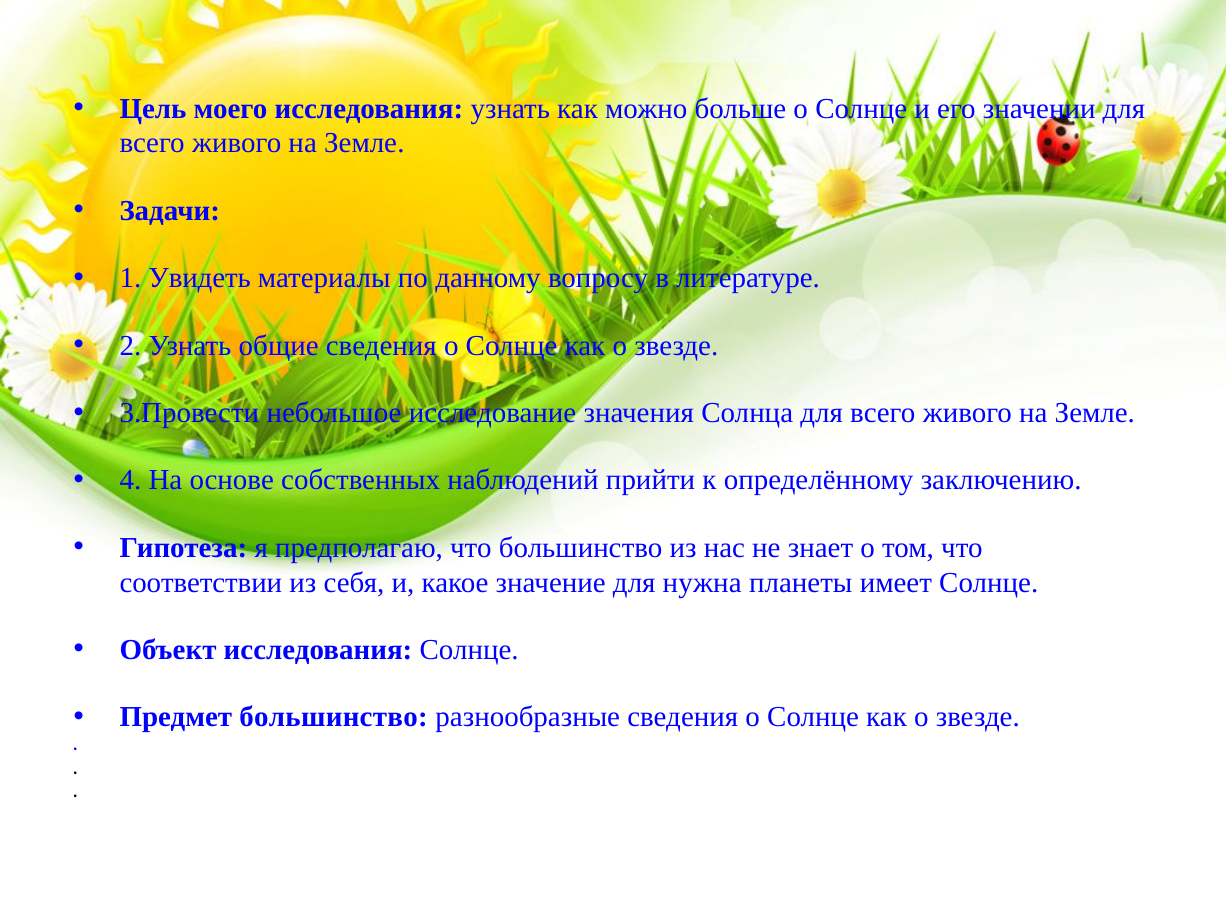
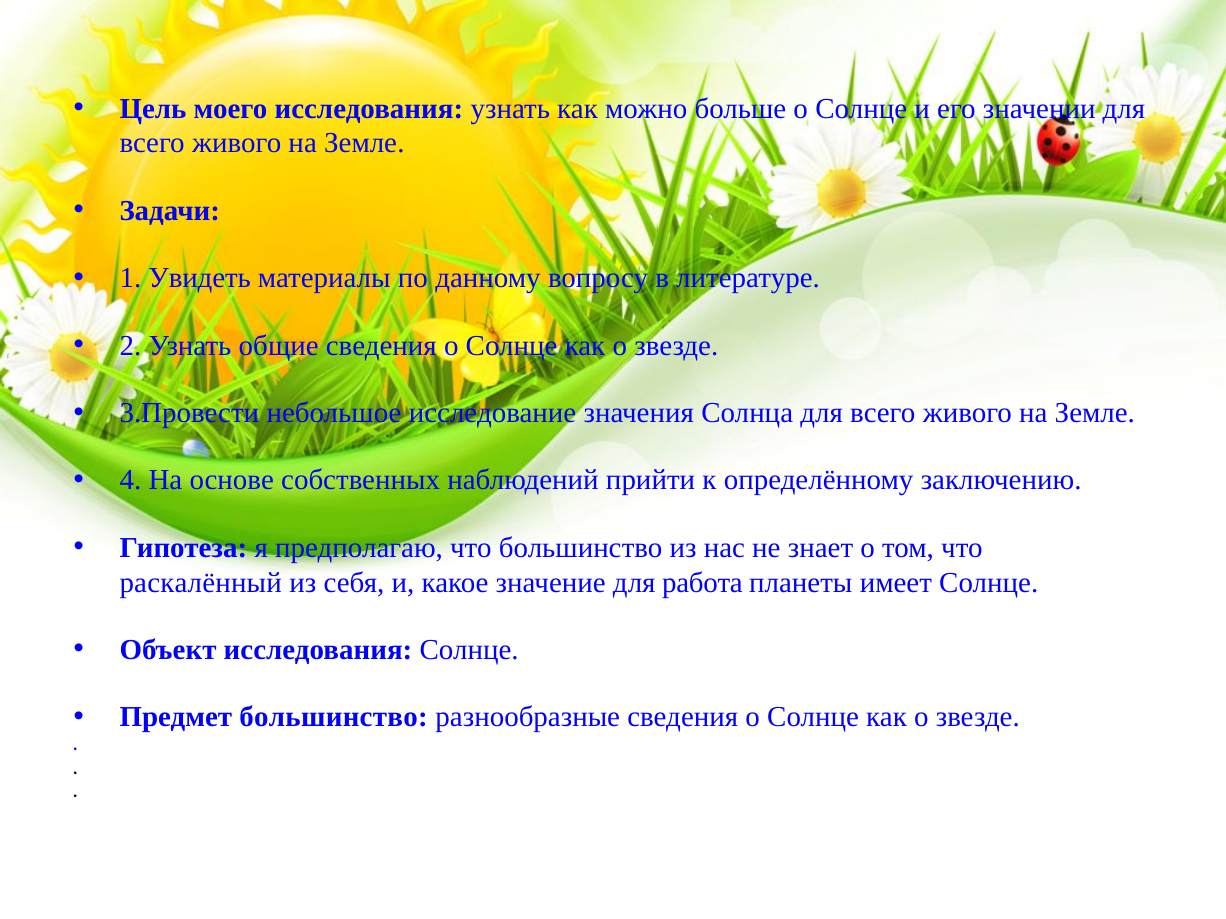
соответствии: соответствии -> раскалённый
нужна: нужна -> работа
